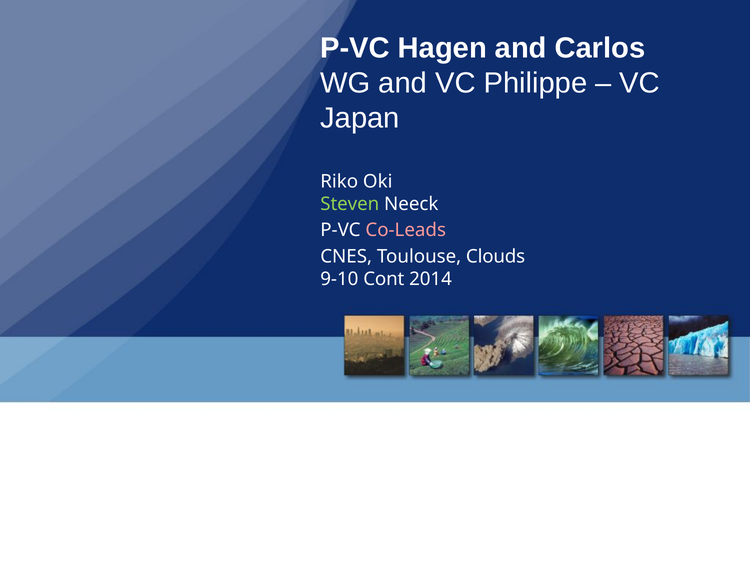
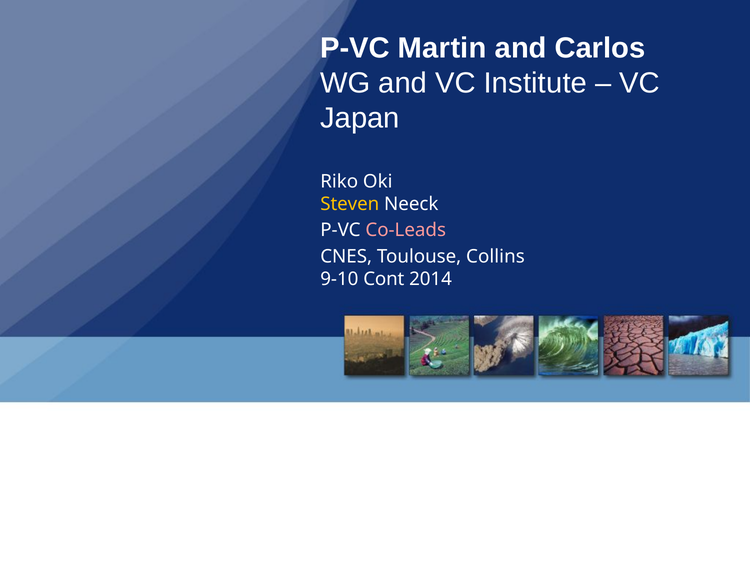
Hagen: Hagen -> Martin
Philippe: Philippe -> Institute
Steven colour: light green -> yellow
Clouds: Clouds -> Collins
